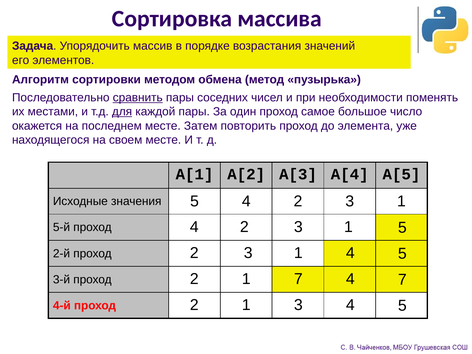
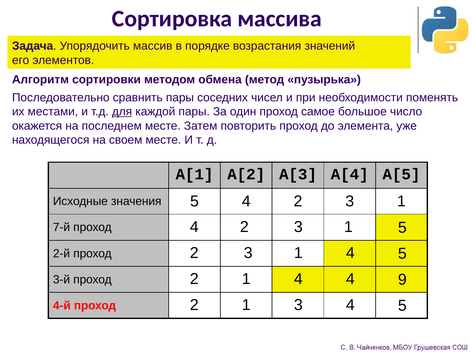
сравнить underline: present -> none
5-й: 5-й -> 7-й
2 7: 7 -> 4
1 7: 7 -> 9
